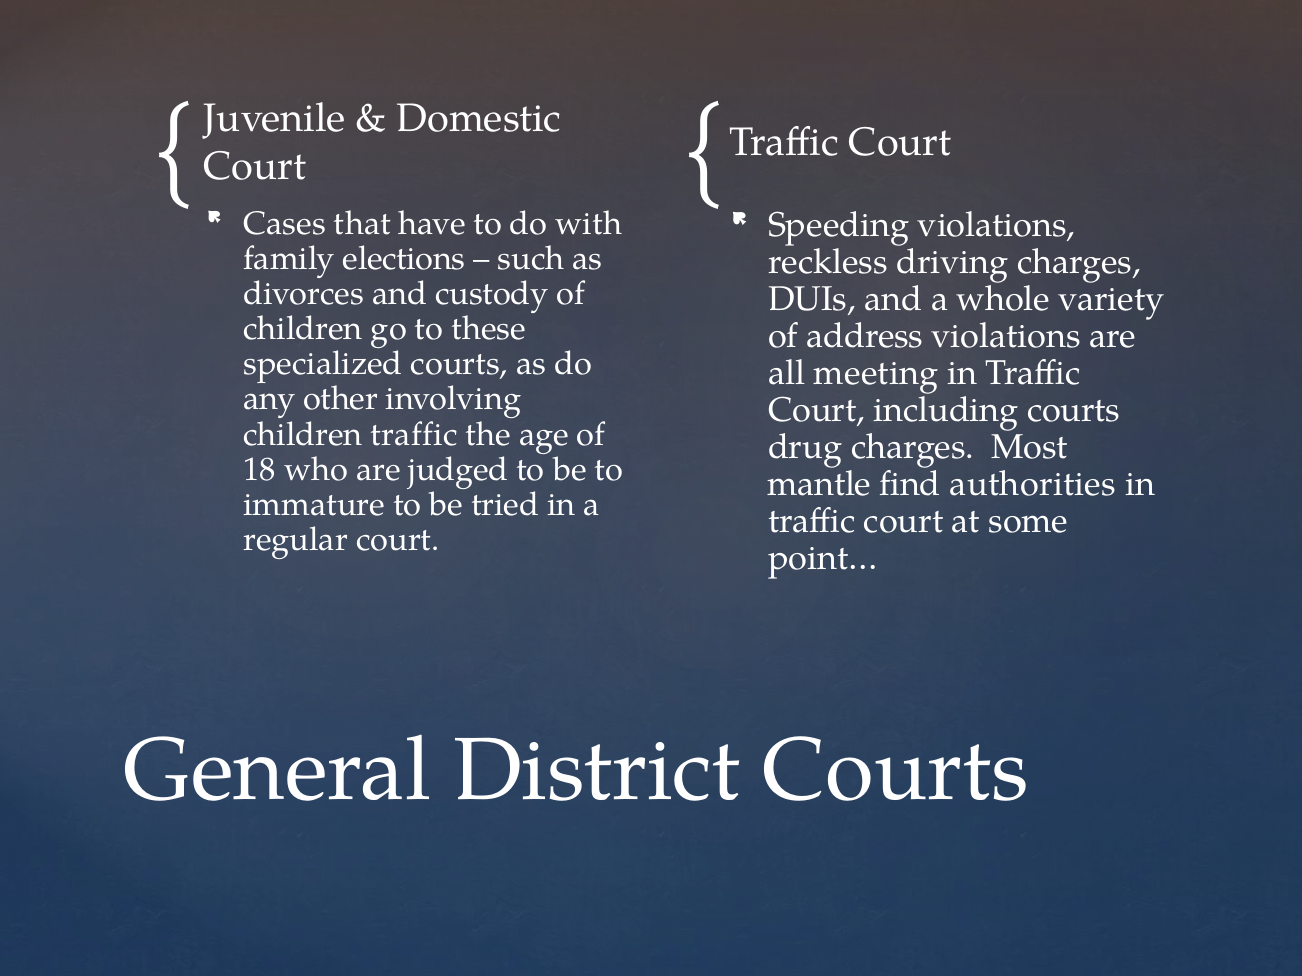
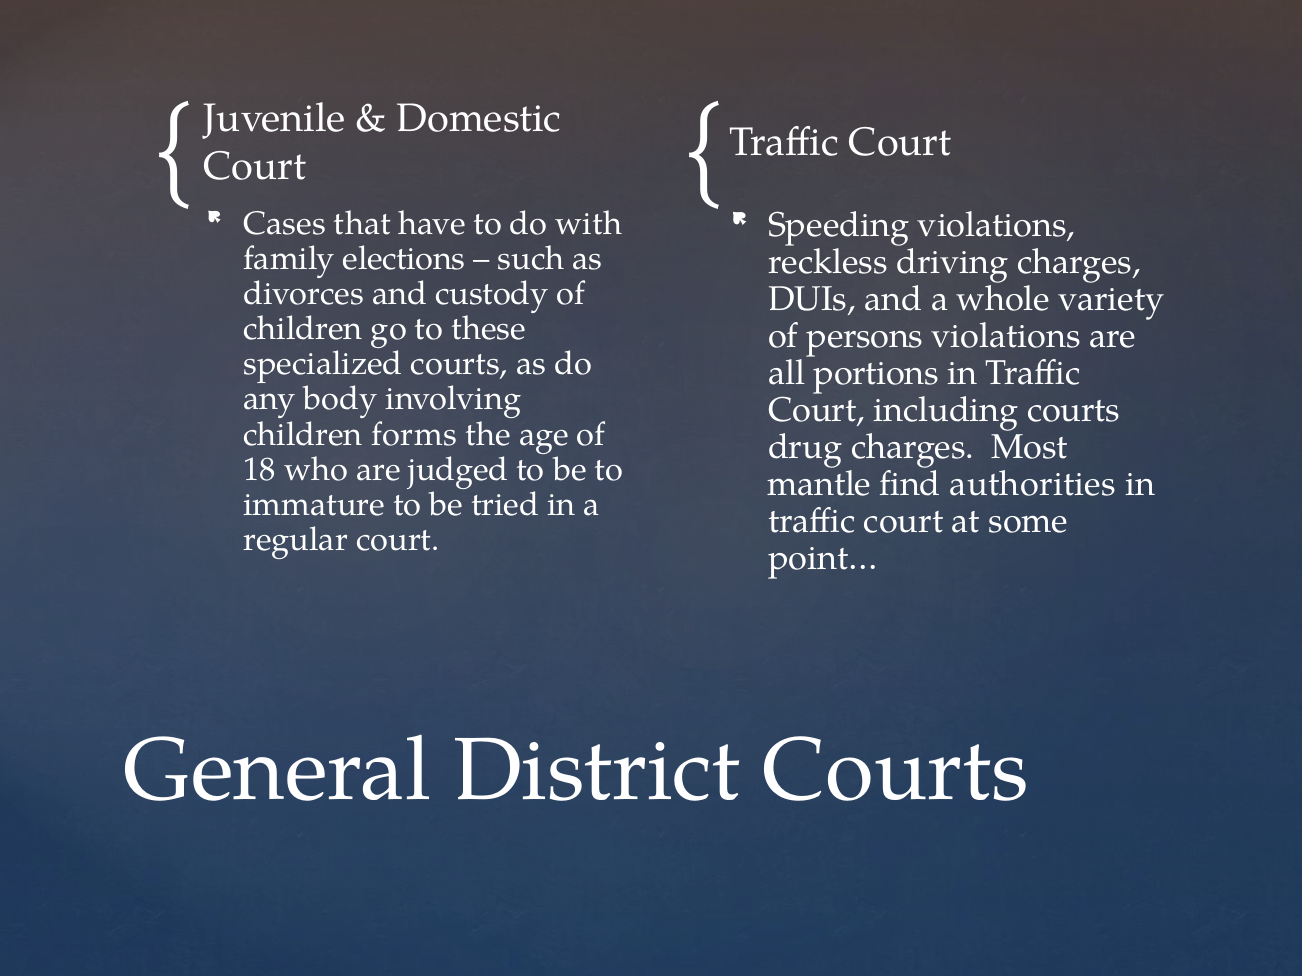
address: address -> persons
meeting: meeting -> portions
other: other -> body
children traffic: traffic -> forms
